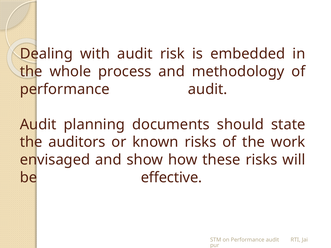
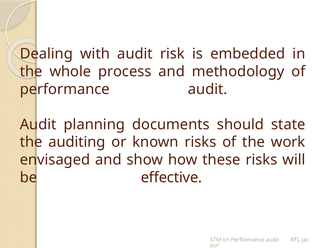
auditors: auditors -> auditing
